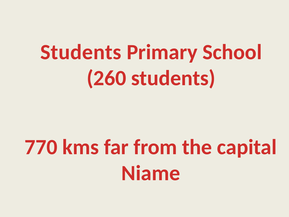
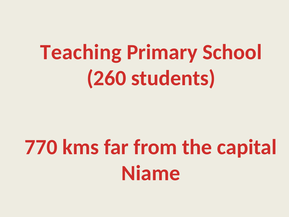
Students at (81, 52): Students -> Teaching
